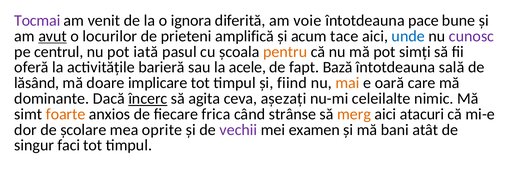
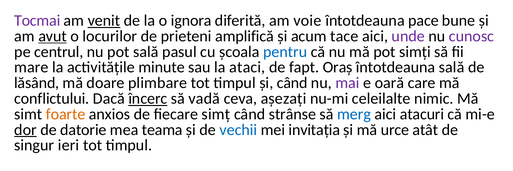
venit underline: none -> present
unde colour: blue -> purple
pot iată: iată -> sală
pentru colour: orange -> blue
oferă: oferă -> mare
barieră: barieră -> minute
acele: acele -> ataci
Bază: Bază -> Oraș
implicare: implicare -> plimbare
și fiind: fiind -> când
mai colour: orange -> purple
dominante: dominante -> conflictului
agita: agita -> vadă
frica: frica -> simț
merg colour: orange -> blue
dor underline: none -> present
școlare: școlare -> datorie
oprite: oprite -> teama
vechii colour: purple -> blue
examen: examen -> invitația
bani: bani -> urce
faci: faci -> ieri
